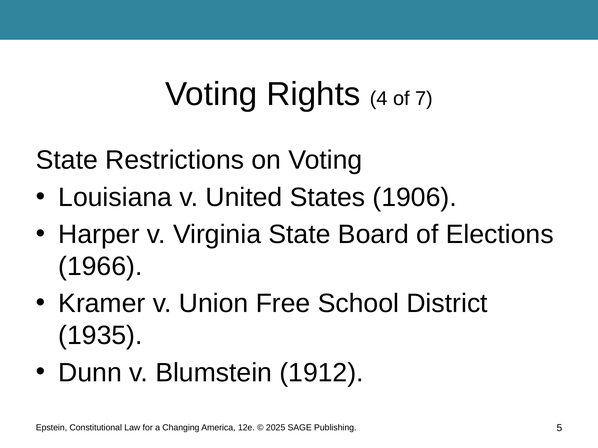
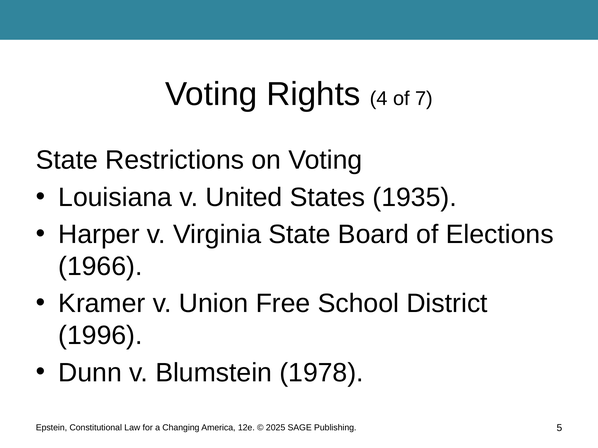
1906: 1906 -> 1935
1935: 1935 -> 1996
1912: 1912 -> 1978
